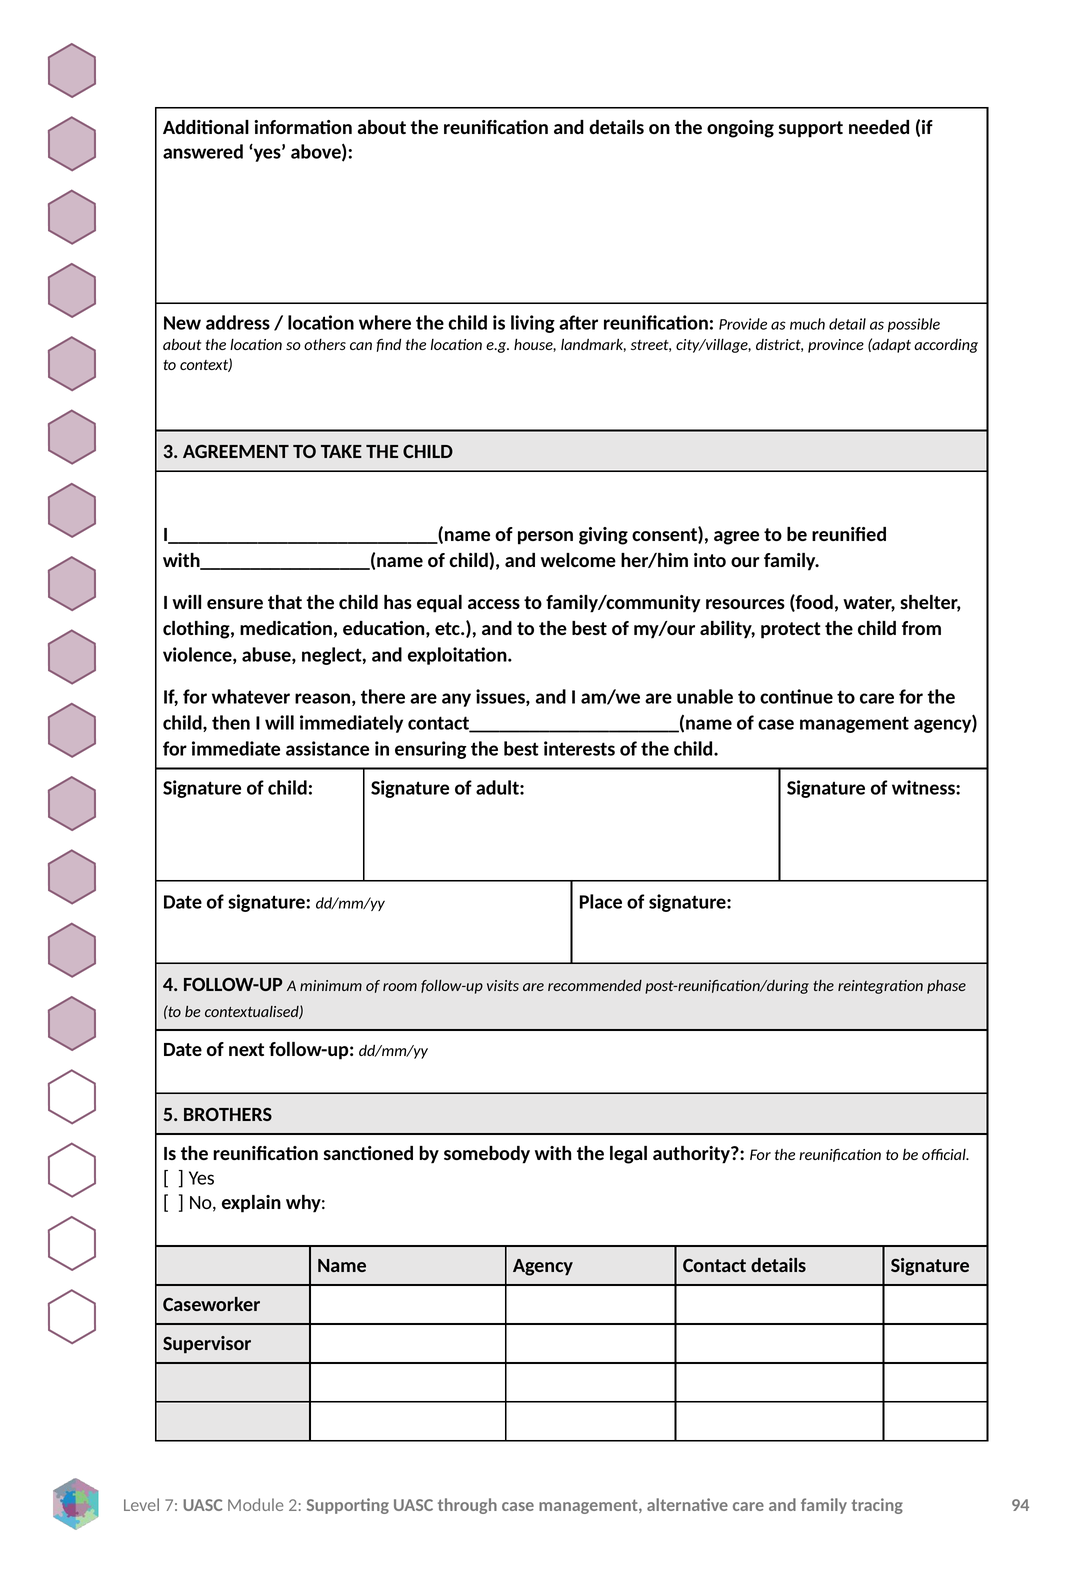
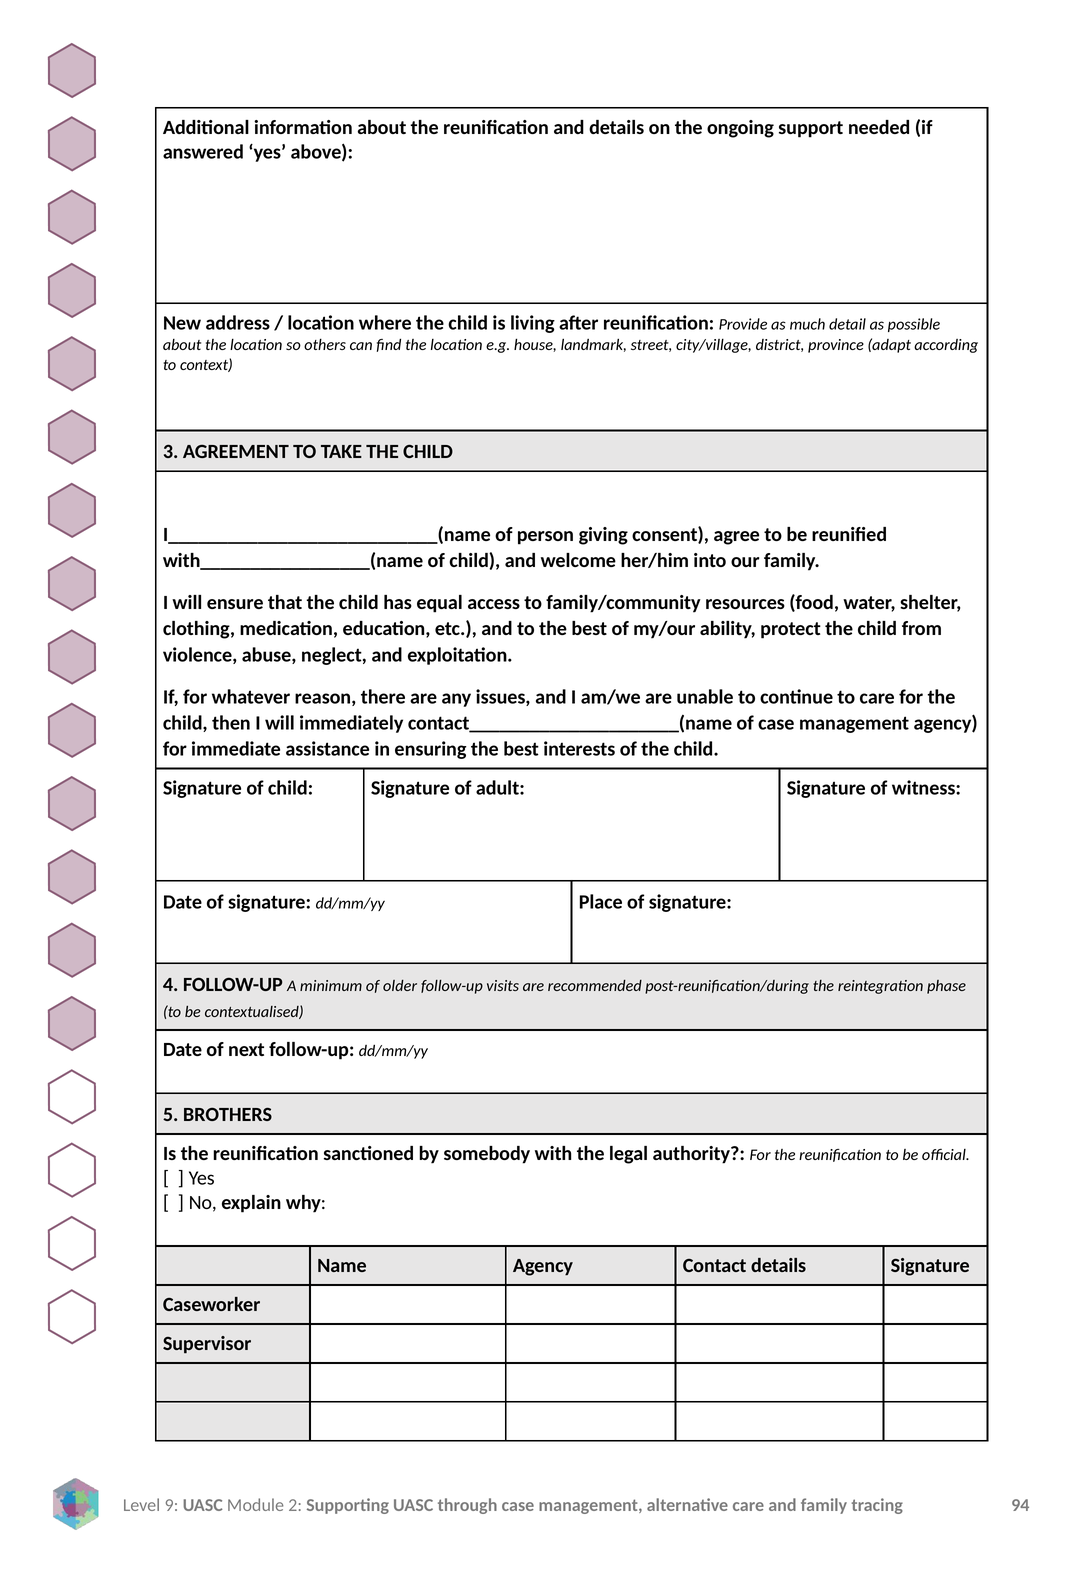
room: room -> older
7: 7 -> 9
